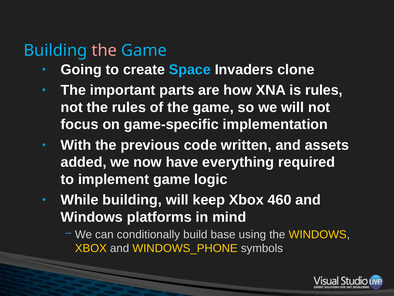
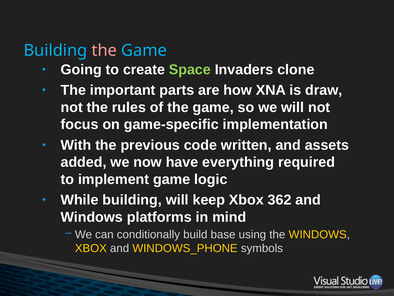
Space colour: light blue -> light green
is rules: rules -> draw
460: 460 -> 362
